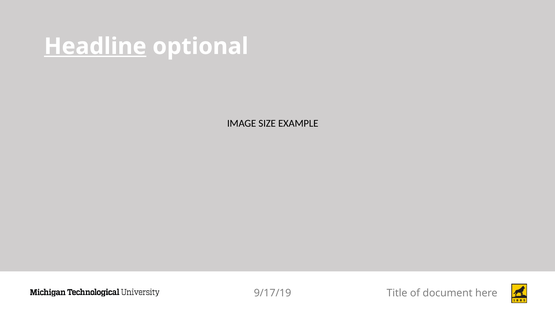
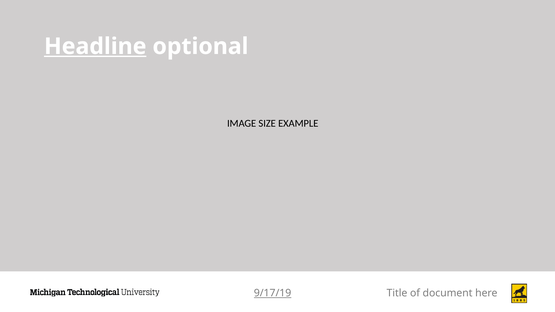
9/17/19 underline: none -> present
